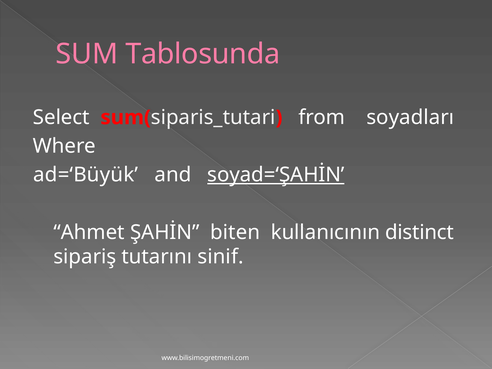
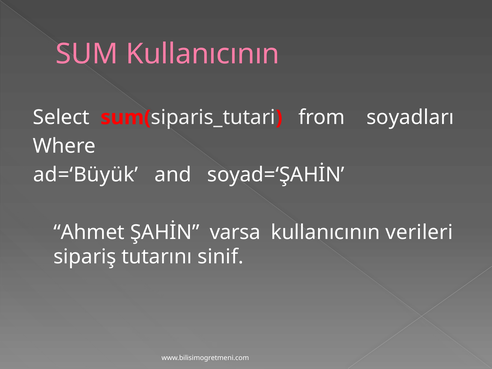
SUM Tablosunda: Tablosunda -> Kullanıcının
soyad=‘ŞAHİN underline: present -> none
biten: biten -> varsa
distinct: distinct -> verileri
